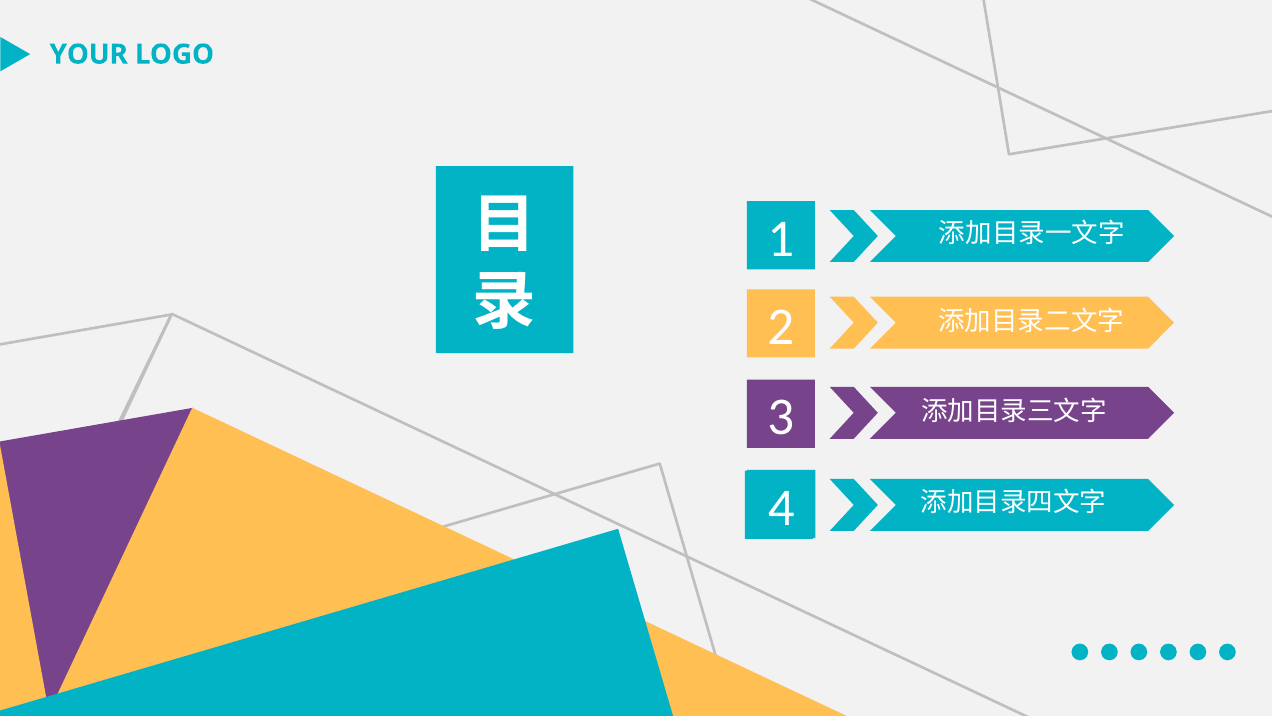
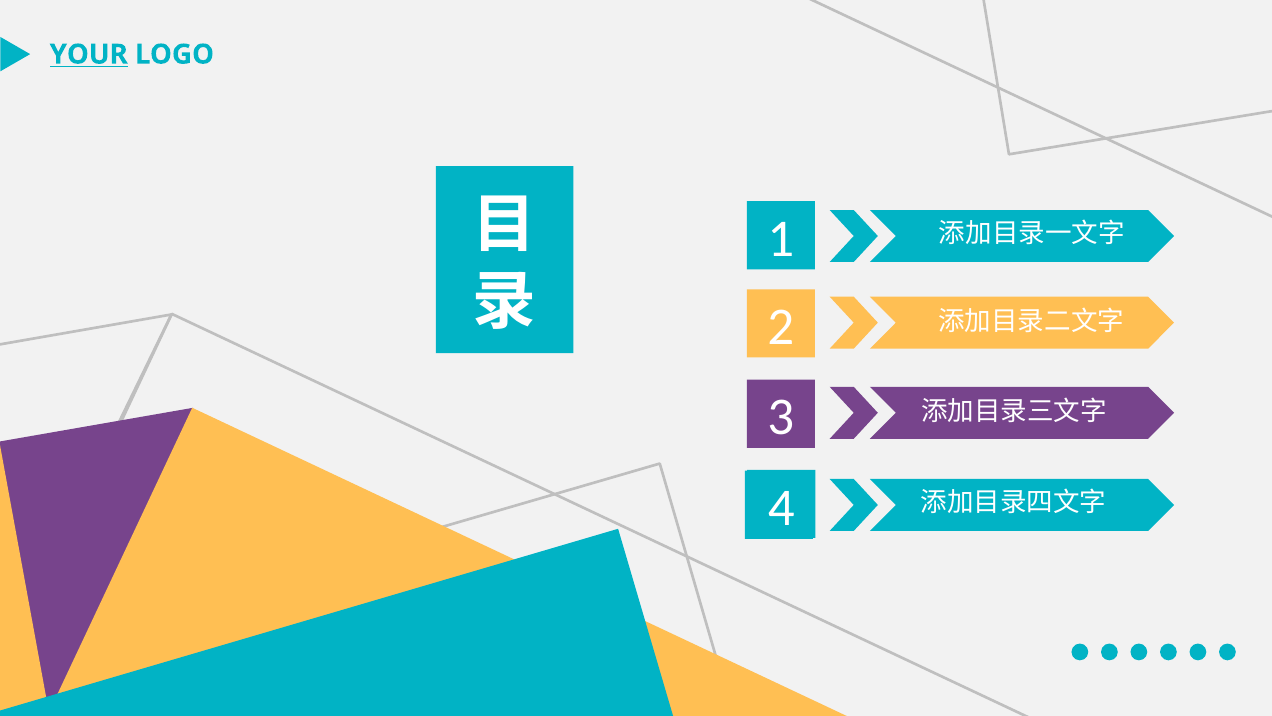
YOUR underline: none -> present
